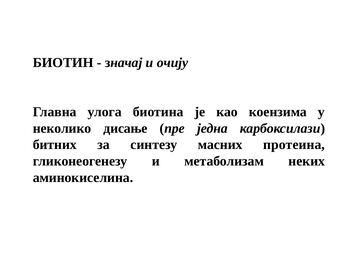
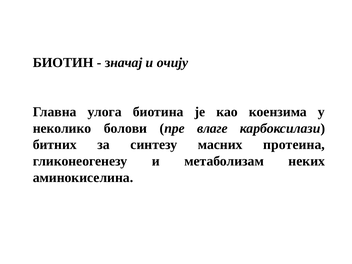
дисање: дисање -> болови
једна: једна -> влаге
